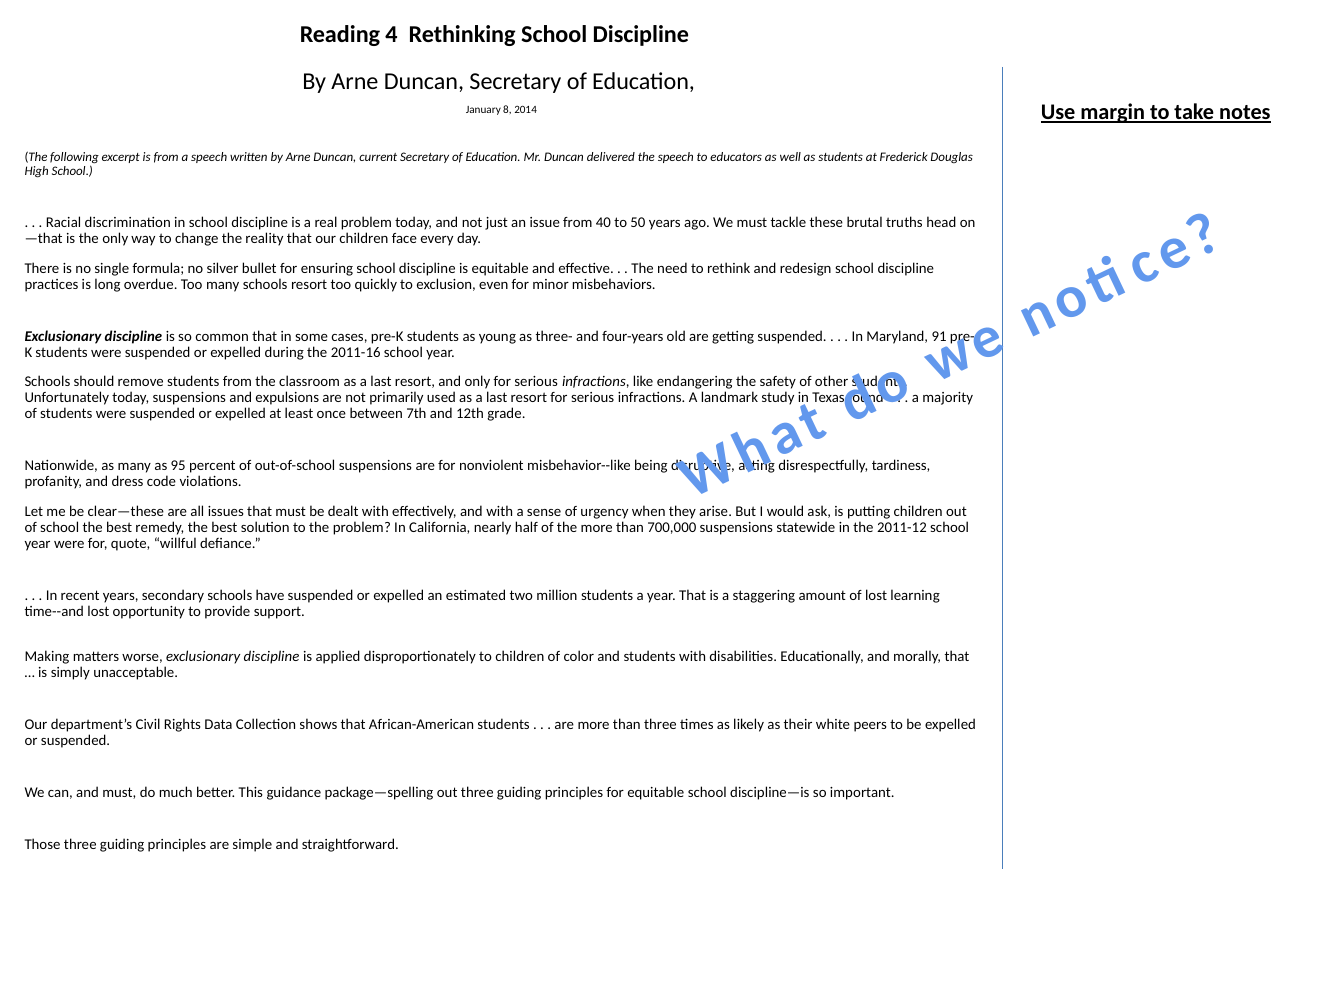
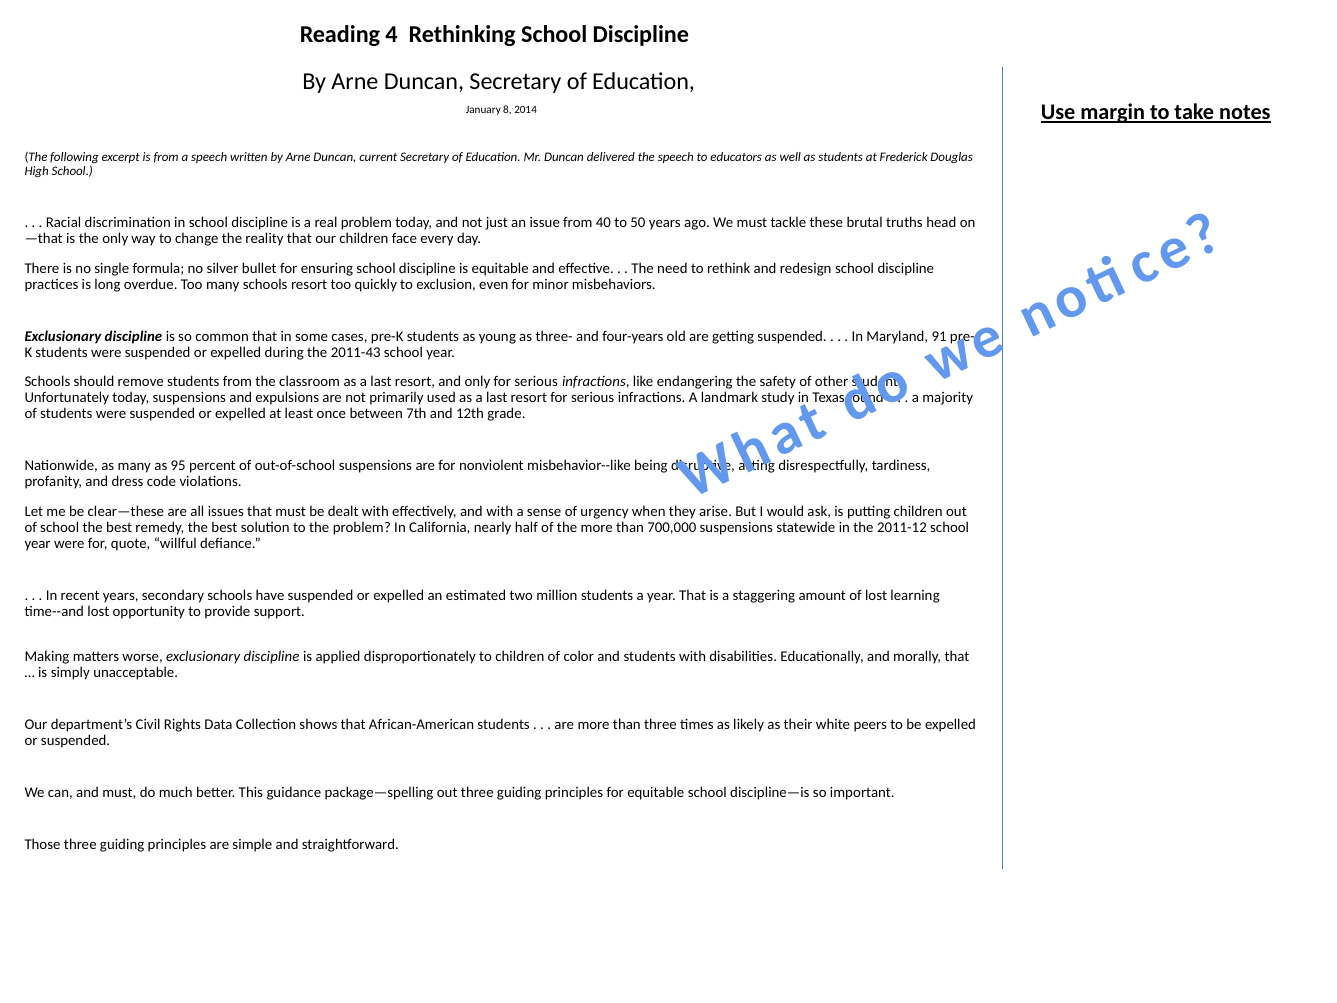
2011-16: 2011-16 -> 2011-43
